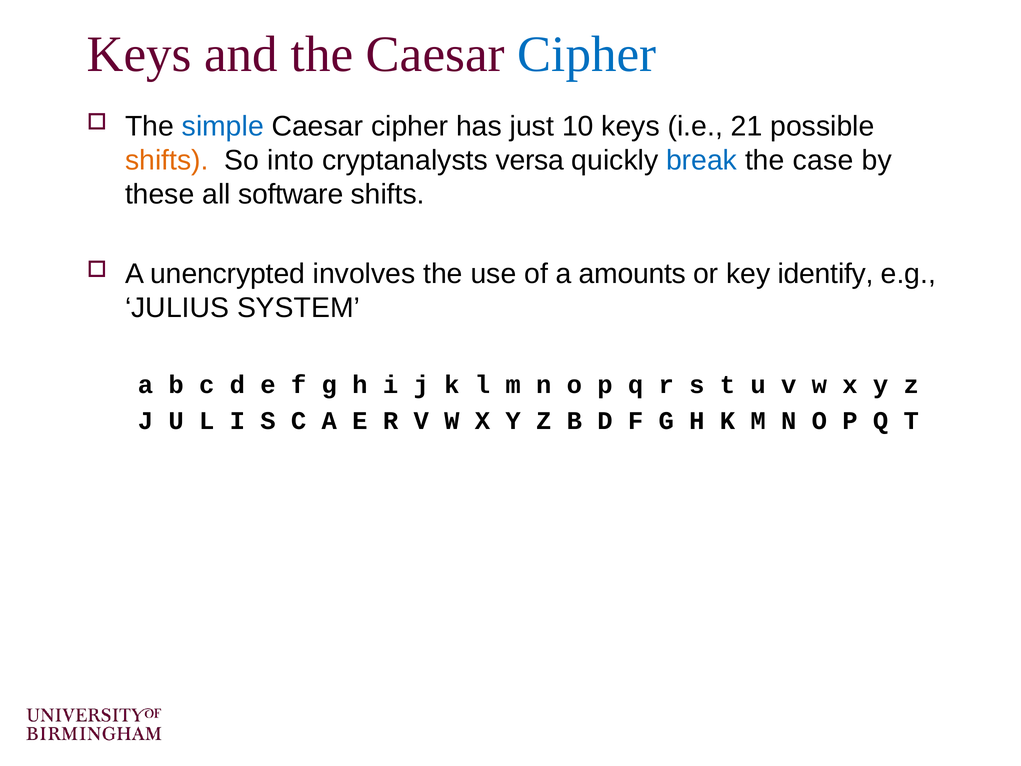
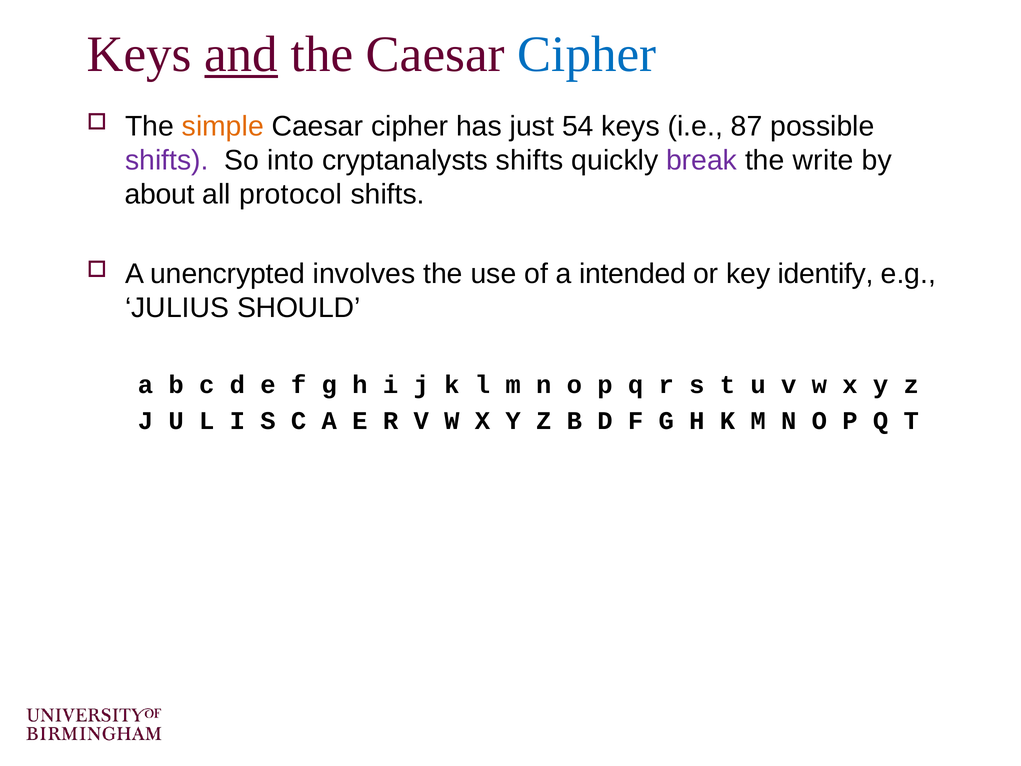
and underline: none -> present
simple colour: blue -> orange
10: 10 -> 54
21: 21 -> 87
shifts at (167, 160) colour: orange -> purple
cryptanalysts versa: versa -> shifts
break colour: blue -> purple
case: case -> write
these: these -> about
software: software -> protocol
amounts: amounts -> intended
SYSTEM: SYSTEM -> SHOULD
